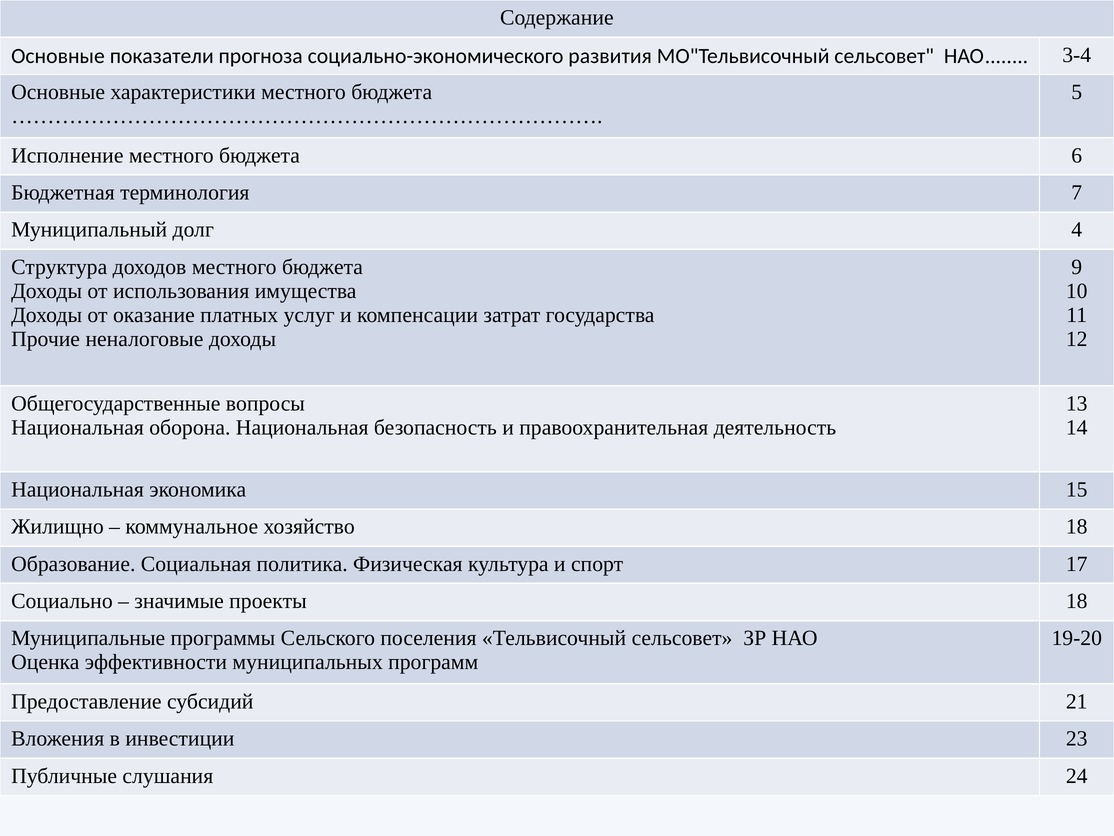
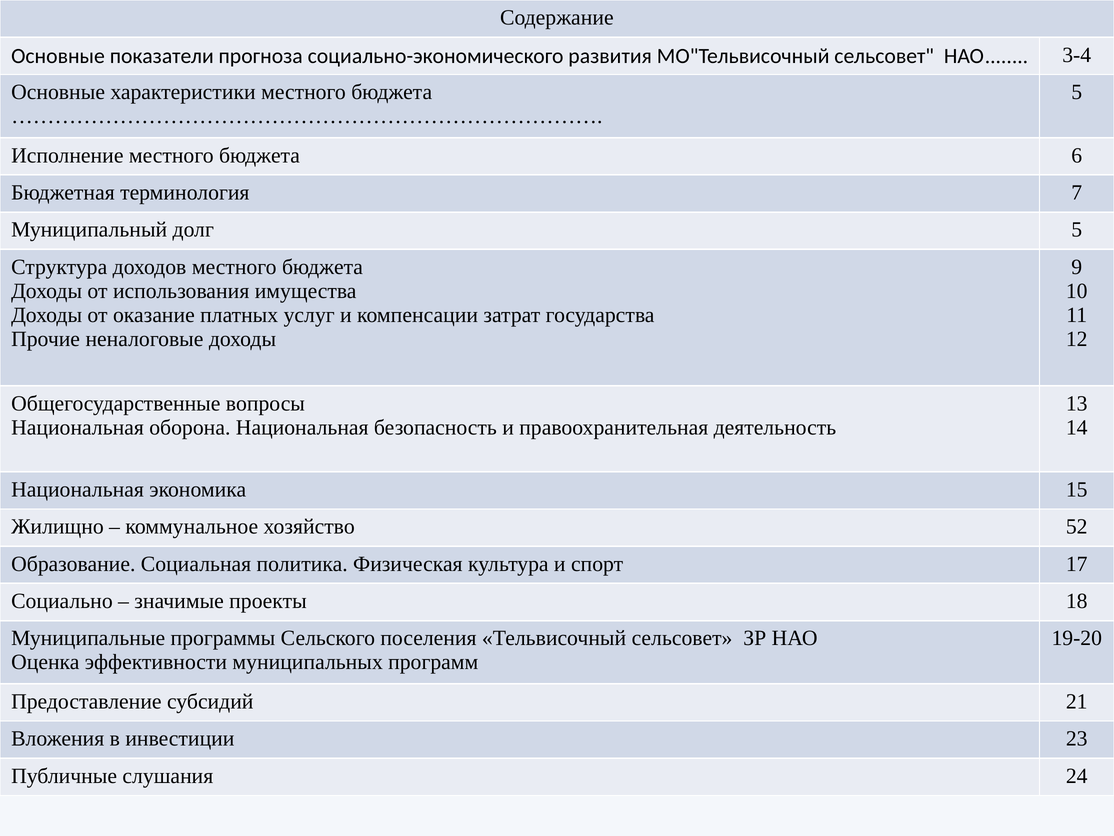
долг 4: 4 -> 5
хозяйство 18: 18 -> 52
